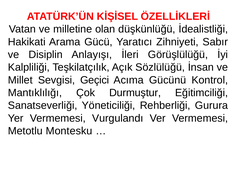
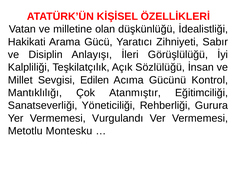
Geçici: Geçici -> Edilen
Durmuştur: Durmuştur -> Atanmıştır
